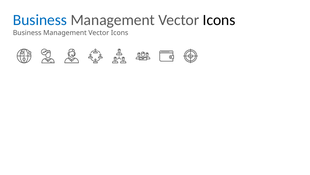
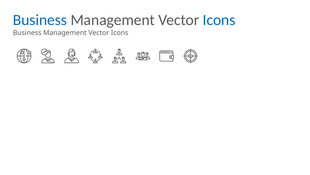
Icons at (219, 20) colour: black -> blue
